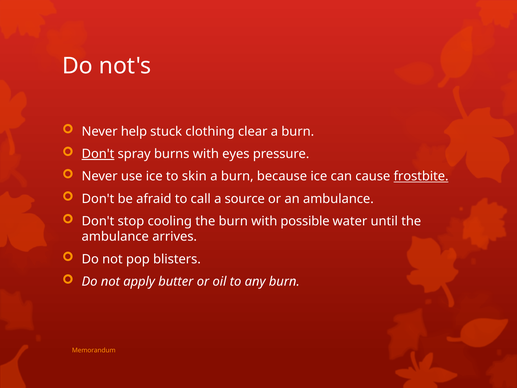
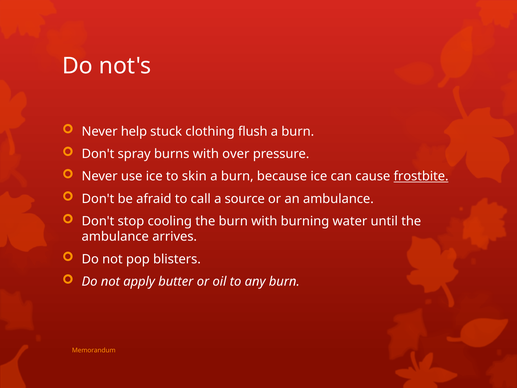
clear: clear -> flush
Don't at (98, 154) underline: present -> none
eyes: eyes -> over
possible: possible -> burning
